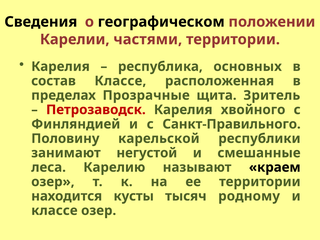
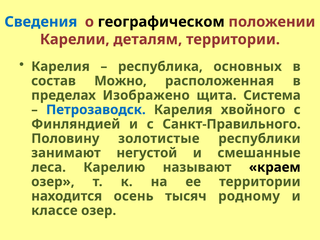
Сведения colour: black -> blue
частями: частями -> деталям
состав Классе: Классе -> Можно
Прозрачные: Прозрачные -> Изображено
Зритель: Зритель -> Система
Петрозаводск colour: red -> blue
карельской: карельской -> золотистые
кусты: кусты -> осень
